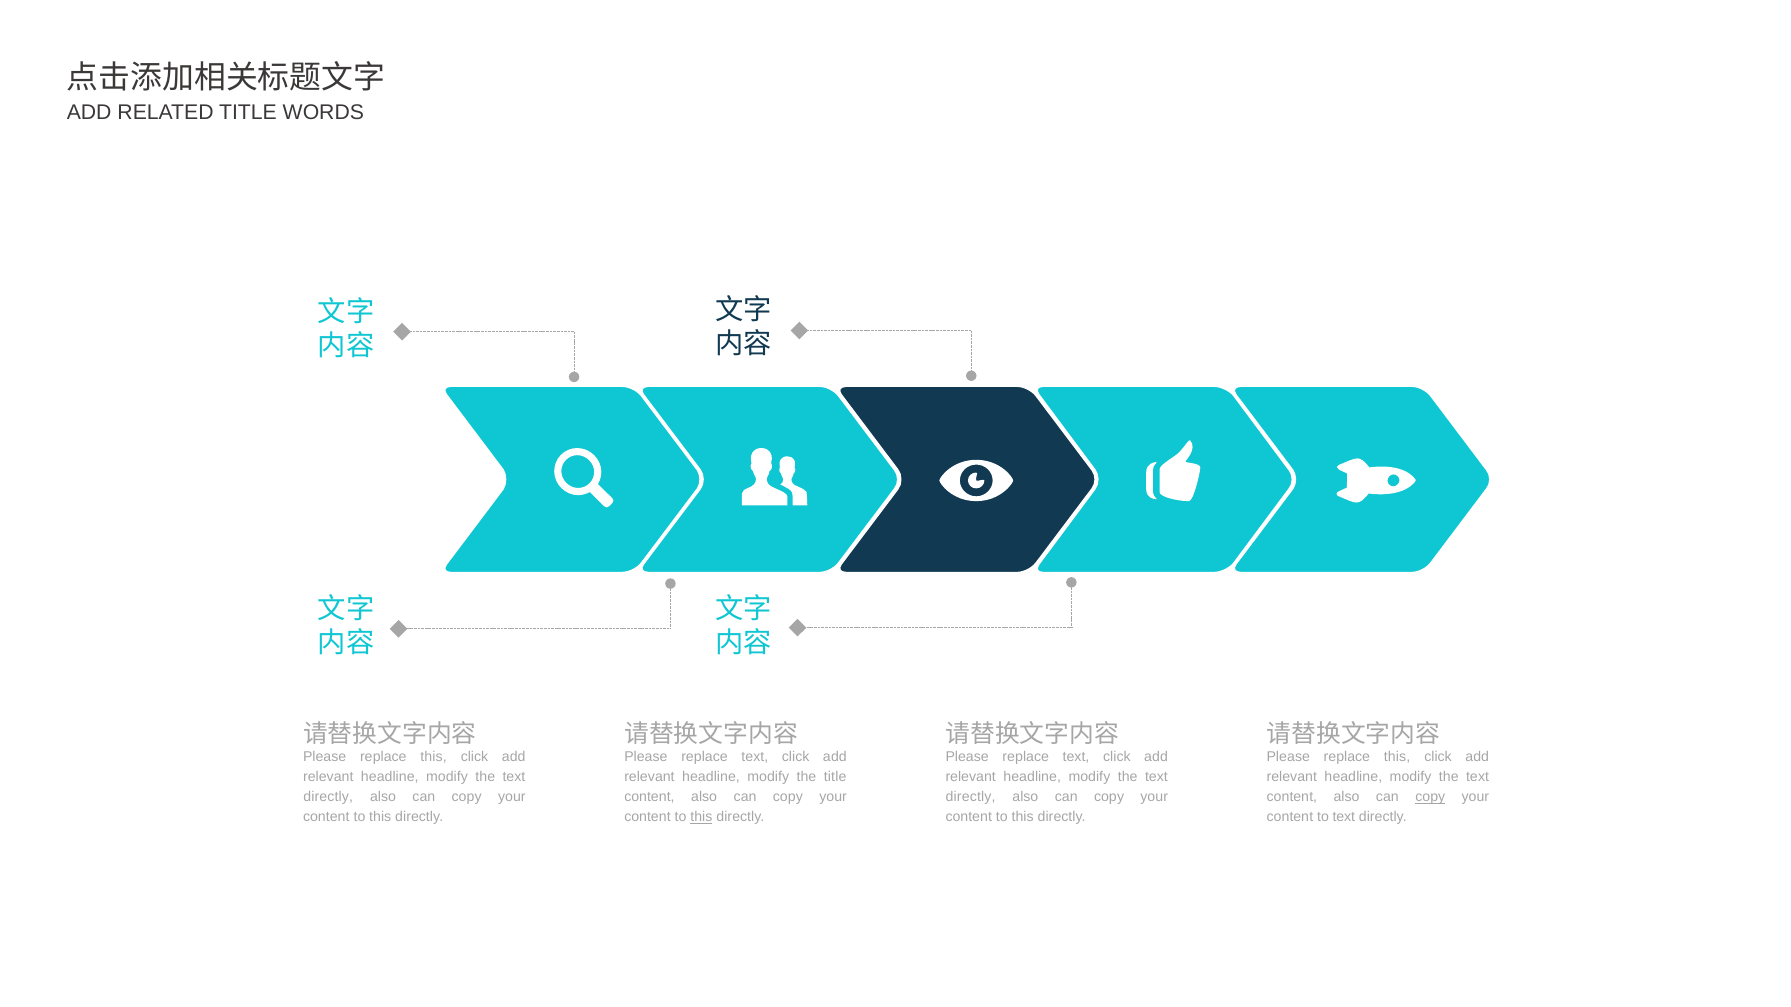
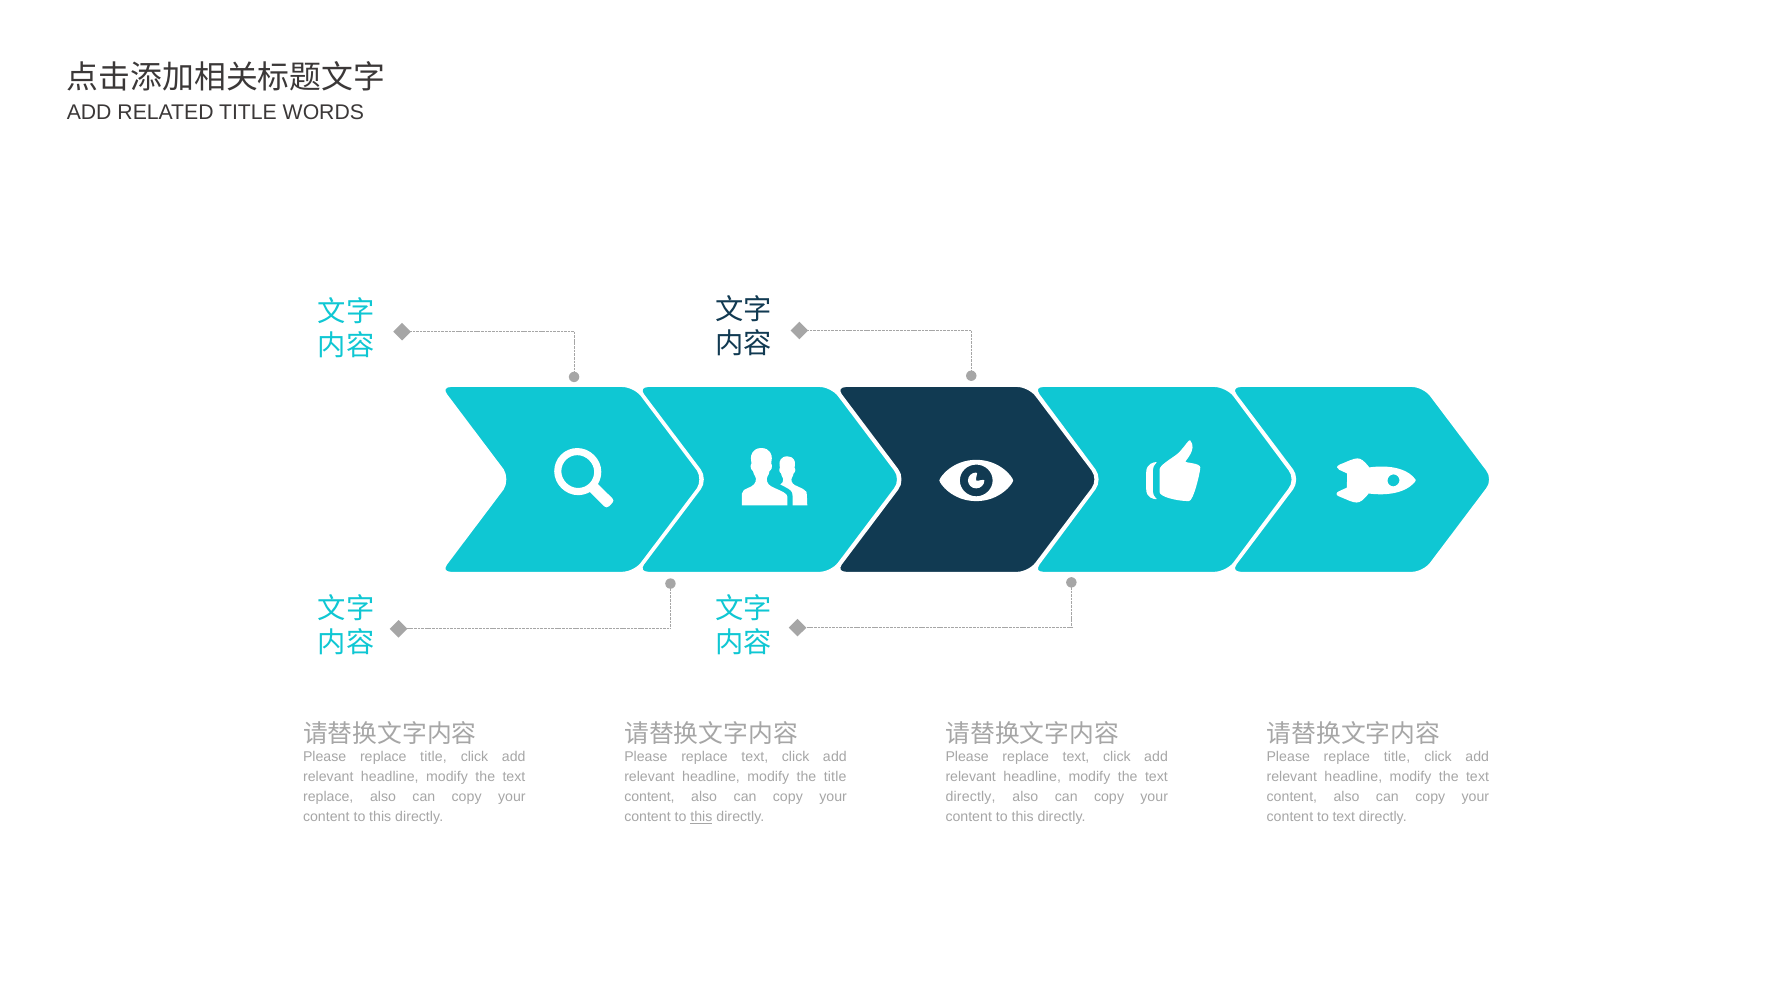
this at (434, 757): this -> title
this at (1397, 757): this -> title
directly at (328, 797): directly -> replace
copy at (1430, 797) underline: present -> none
